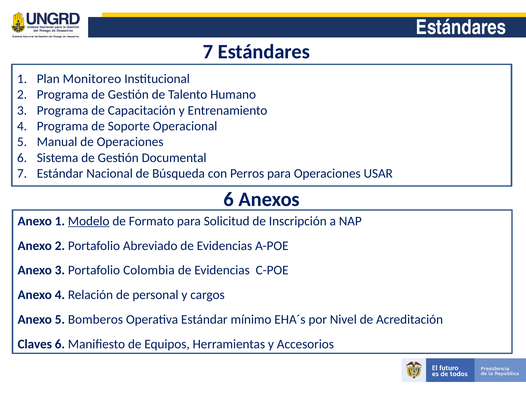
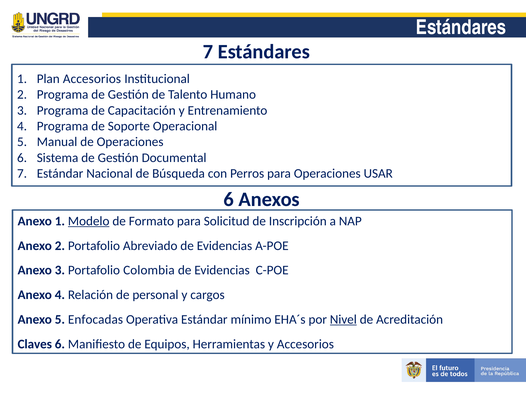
Plan Monitoreo: Monitoreo -> Accesorios
Bomberos: Bomberos -> Enfocadas
Nivel underline: none -> present
